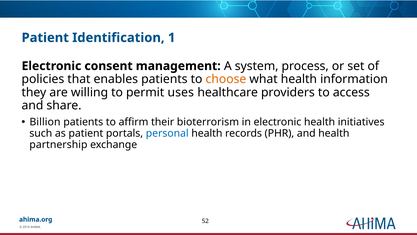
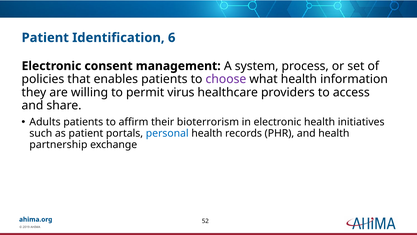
1: 1 -> 6
choose colour: orange -> purple
uses: uses -> virus
Billion: Billion -> Adults
